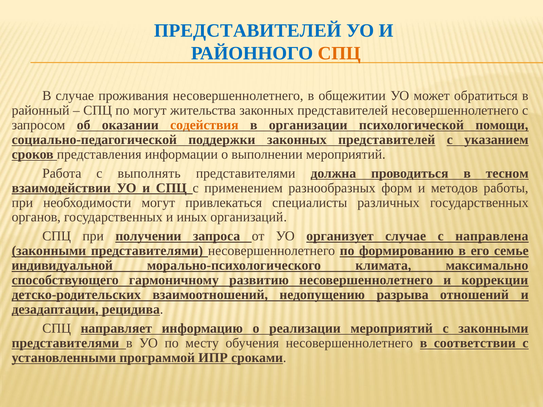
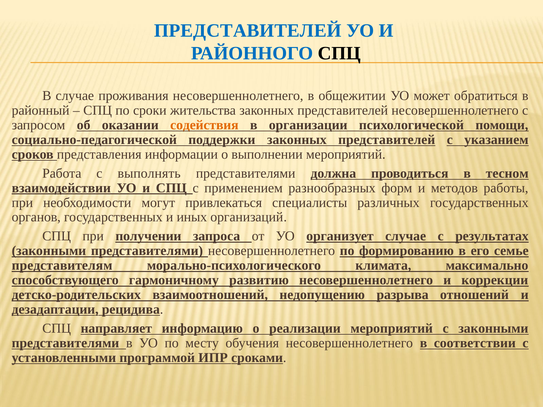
СПЦ at (339, 53) colour: orange -> black
по могут: могут -> сроки
направлена: направлена -> результатах
индивидуальной: индивидуальной -> представителям
